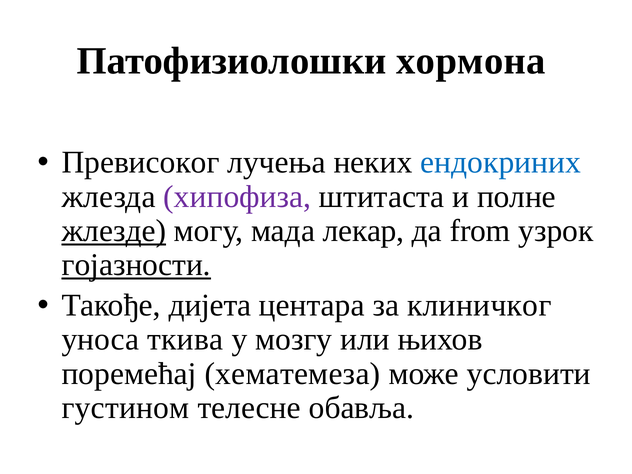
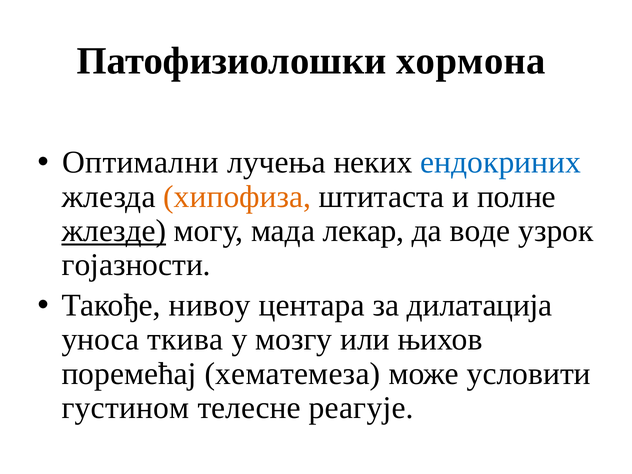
Превисоког: Превисоког -> Оптимални
хипофиза colour: purple -> orange
from: from -> воде
гојазности underline: present -> none
дијета: дијета -> нивоу
клиничког: клиничког -> дилатација
обавља: обавља -> реагује
